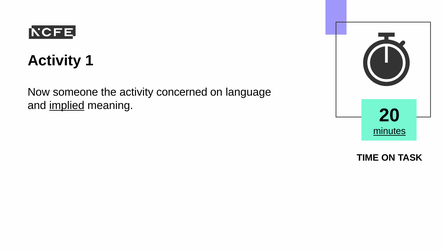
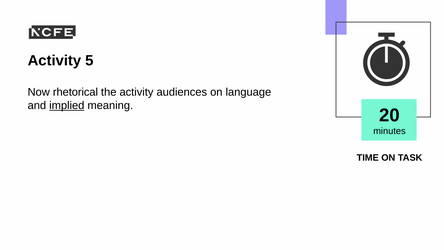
1: 1 -> 5
someone: someone -> rhetorical
concerned: concerned -> audiences
minutes underline: present -> none
